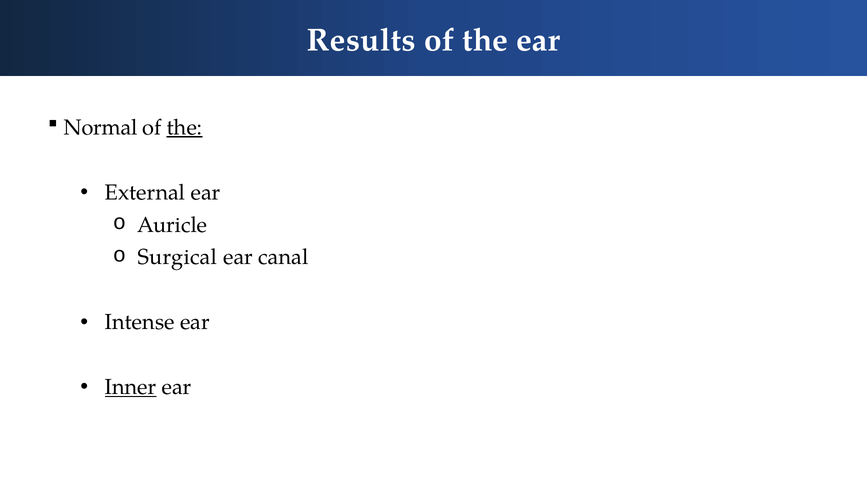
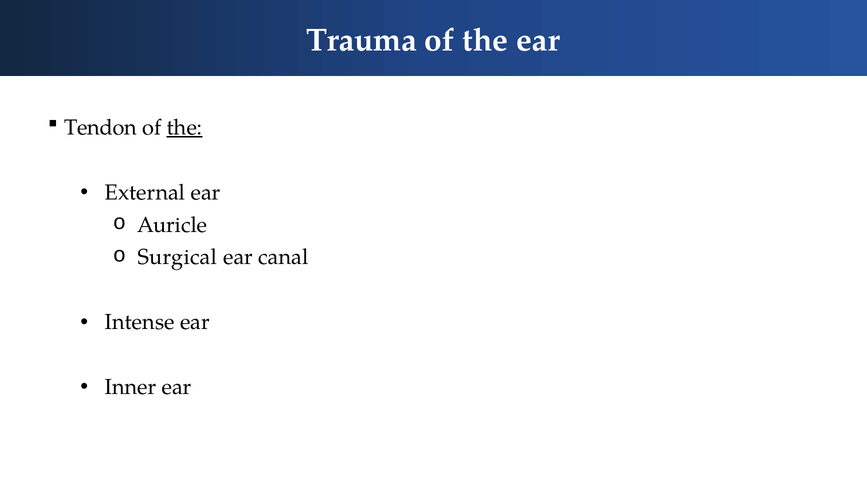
Results: Results -> Trauma
Normal: Normal -> Tendon
Inner underline: present -> none
